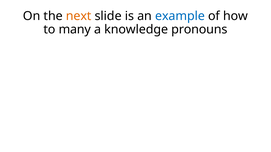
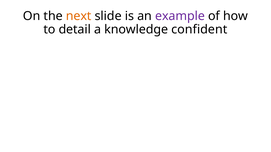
example colour: blue -> purple
many: many -> detail
pronouns: pronouns -> confident
